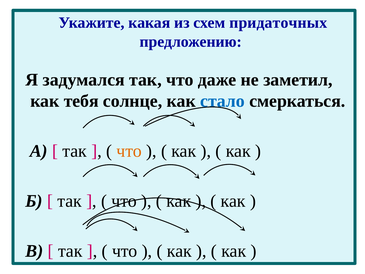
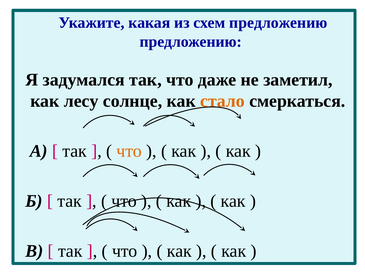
схем придаточных: придаточных -> предложению
тебя: тебя -> лесу
стало colour: blue -> orange
